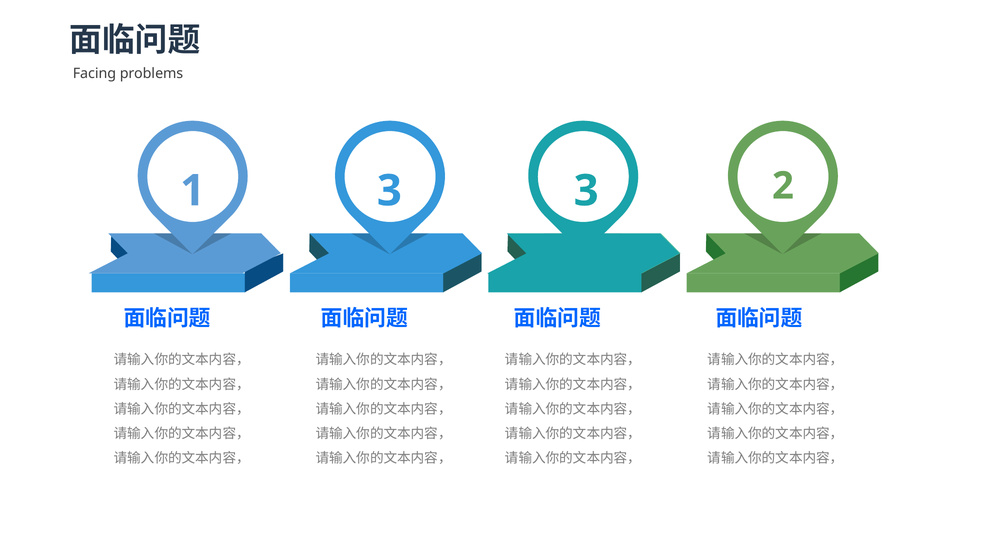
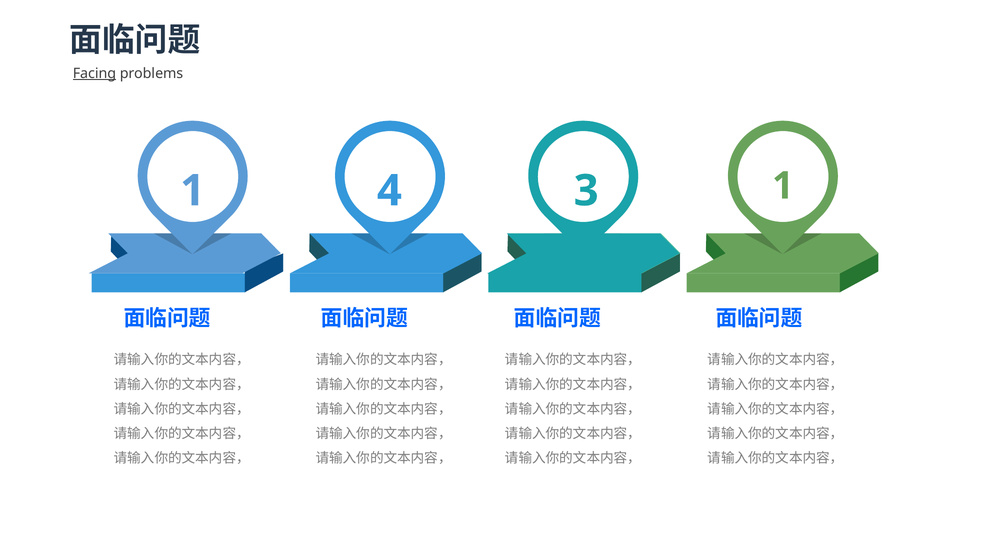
Facing underline: none -> present
1 3: 3 -> 4
3 2: 2 -> 1
